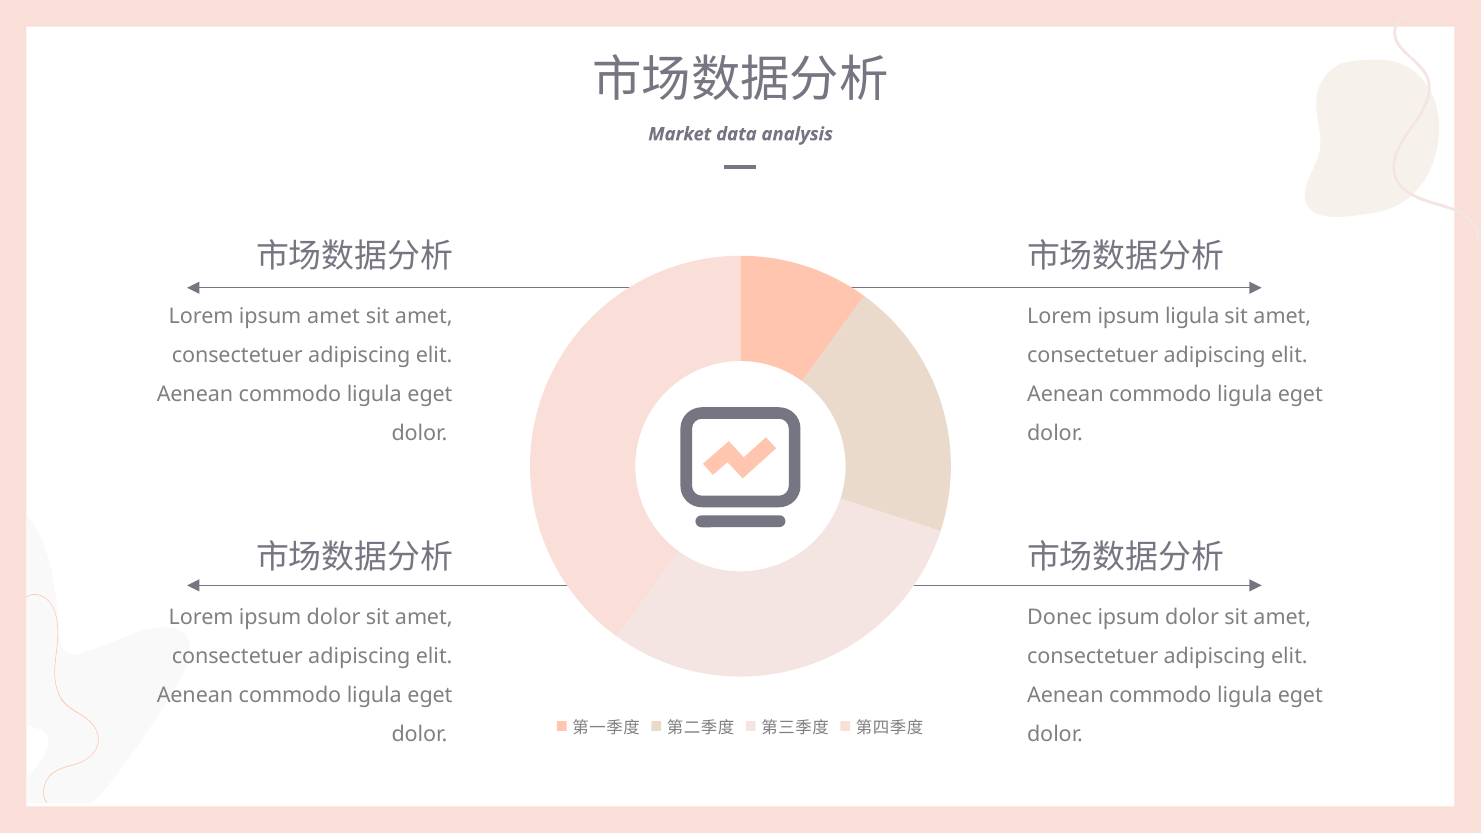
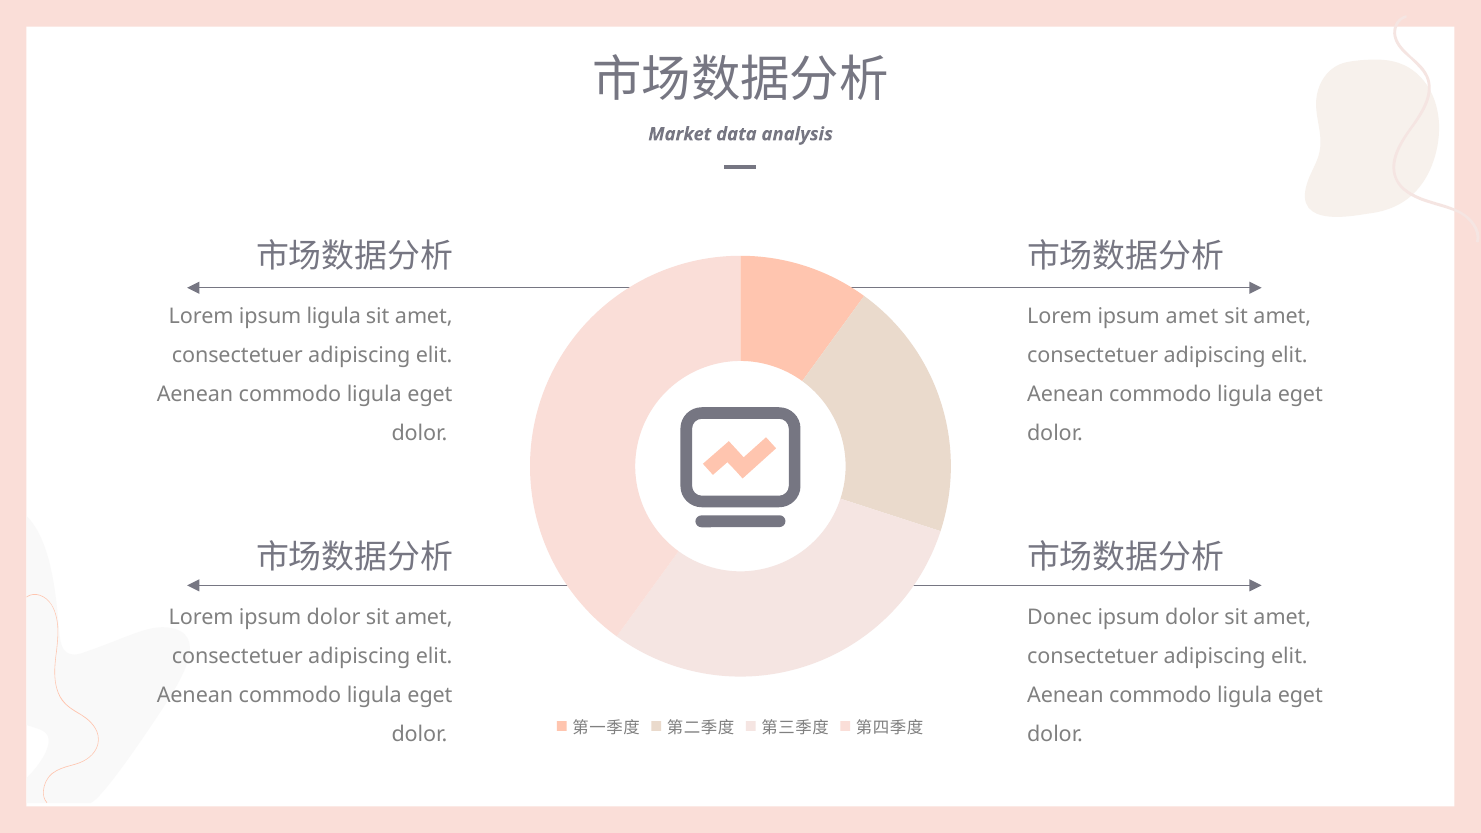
ipsum amet: amet -> ligula
ipsum ligula: ligula -> amet
